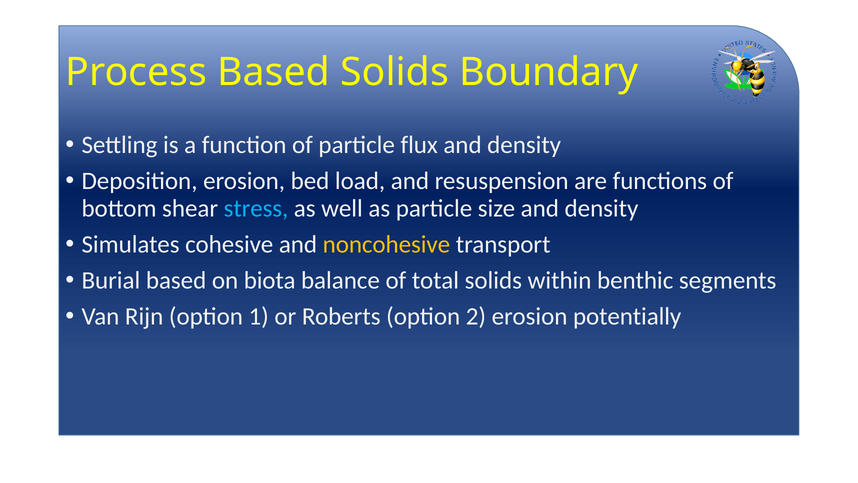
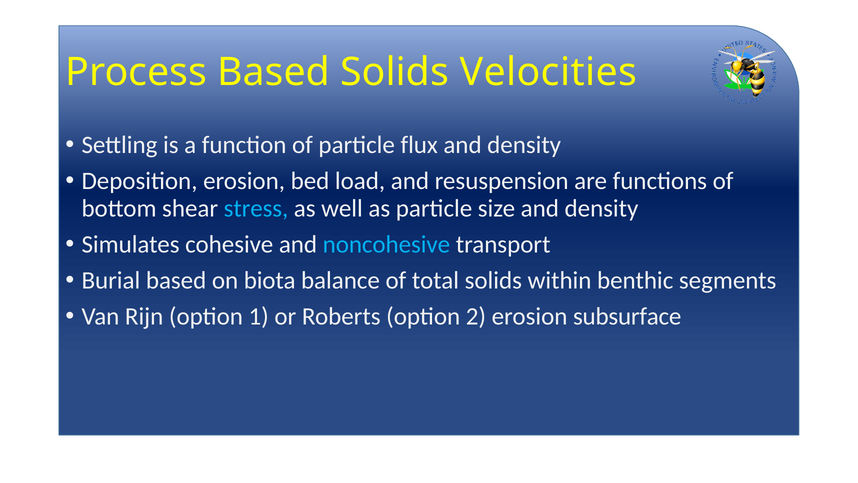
Boundary: Boundary -> Velocities
noncohesive colour: yellow -> light blue
potentially: potentially -> subsurface
